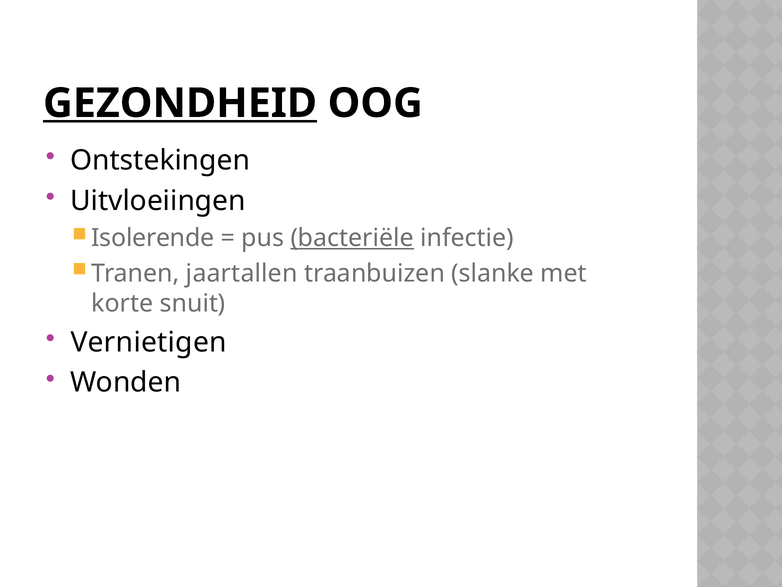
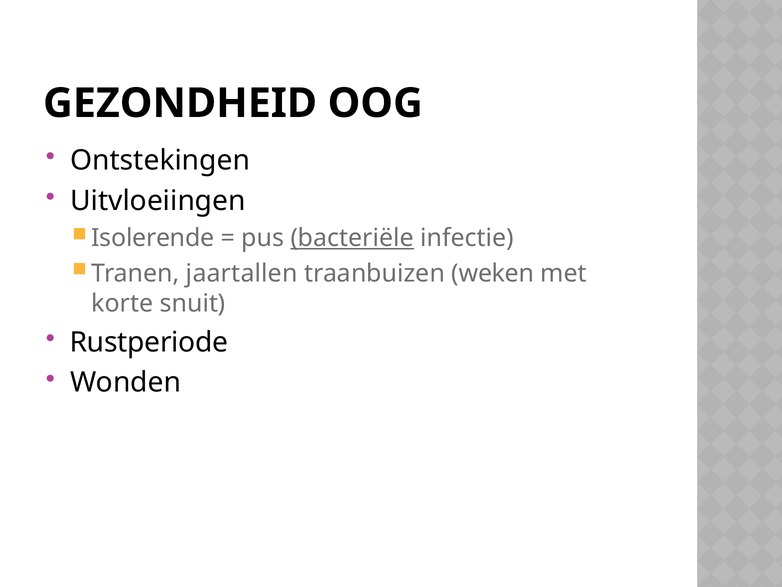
GEZONDHEID underline: present -> none
slanke: slanke -> weken
Vernietigen: Vernietigen -> Rustperiode
